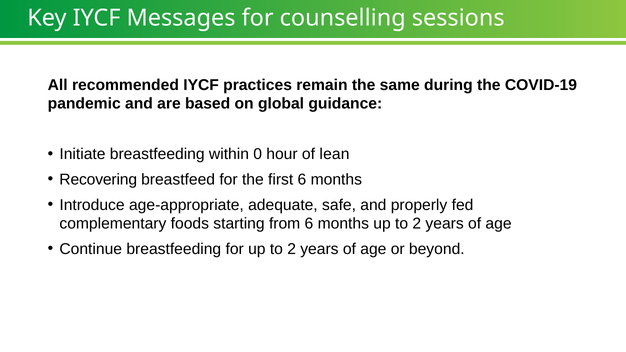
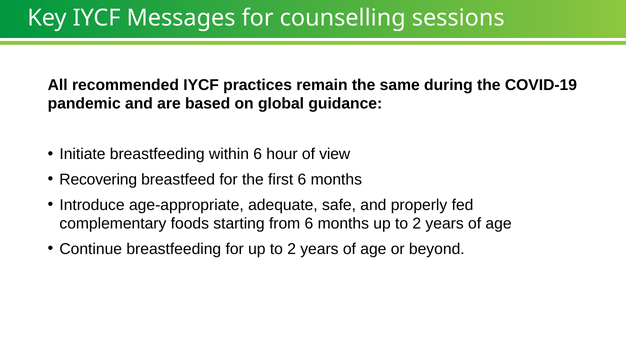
within 0: 0 -> 6
lean: lean -> view
